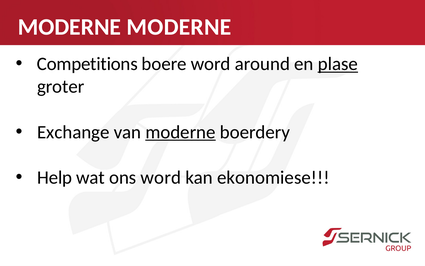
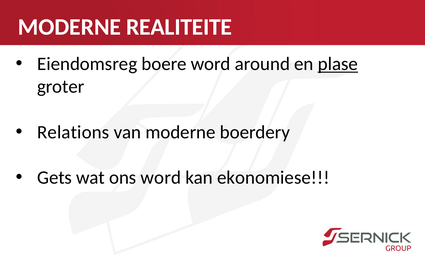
MODERNE MODERNE: MODERNE -> REALITEITE
Competitions: Competitions -> Eiendomsreg
Exchange: Exchange -> Relations
moderne at (180, 132) underline: present -> none
Help: Help -> Gets
